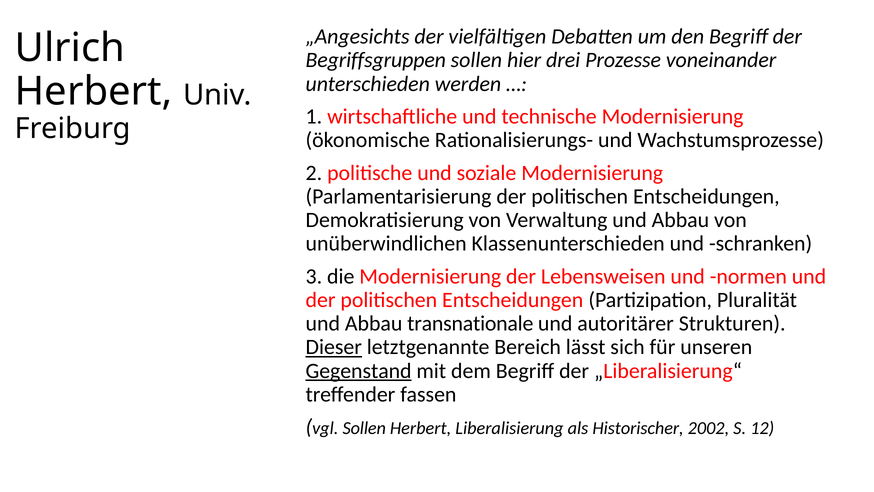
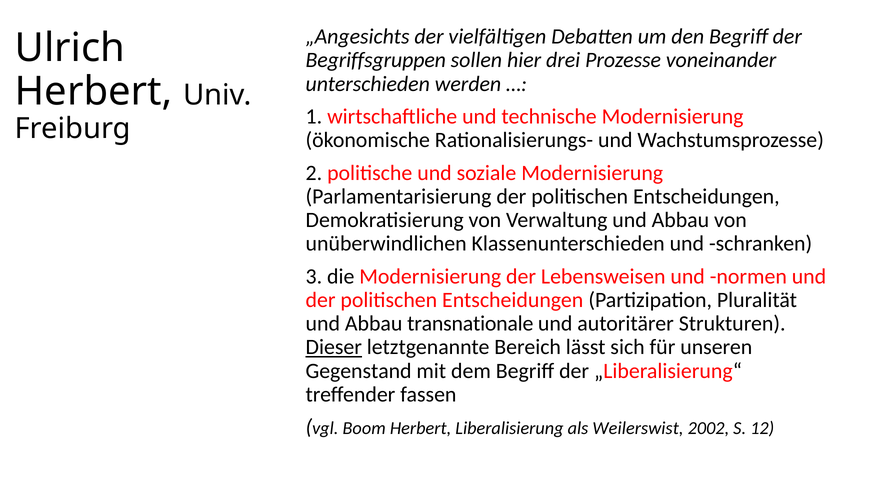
Gegenstand underline: present -> none
vgl Sollen: Sollen -> Boom
Historischer: Historischer -> Weilerswist
